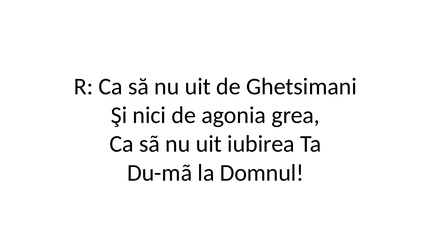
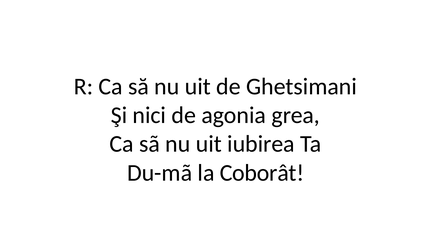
Domnul: Domnul -> Coborât
